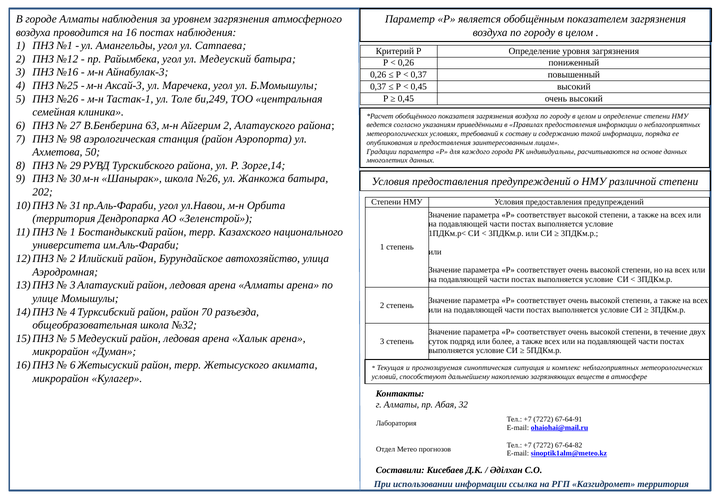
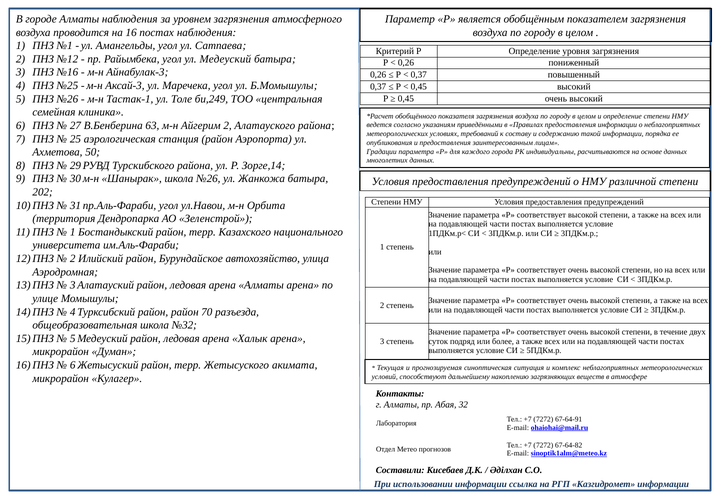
98: 98 -> 25
Казгидромет территория: территория -> информации
